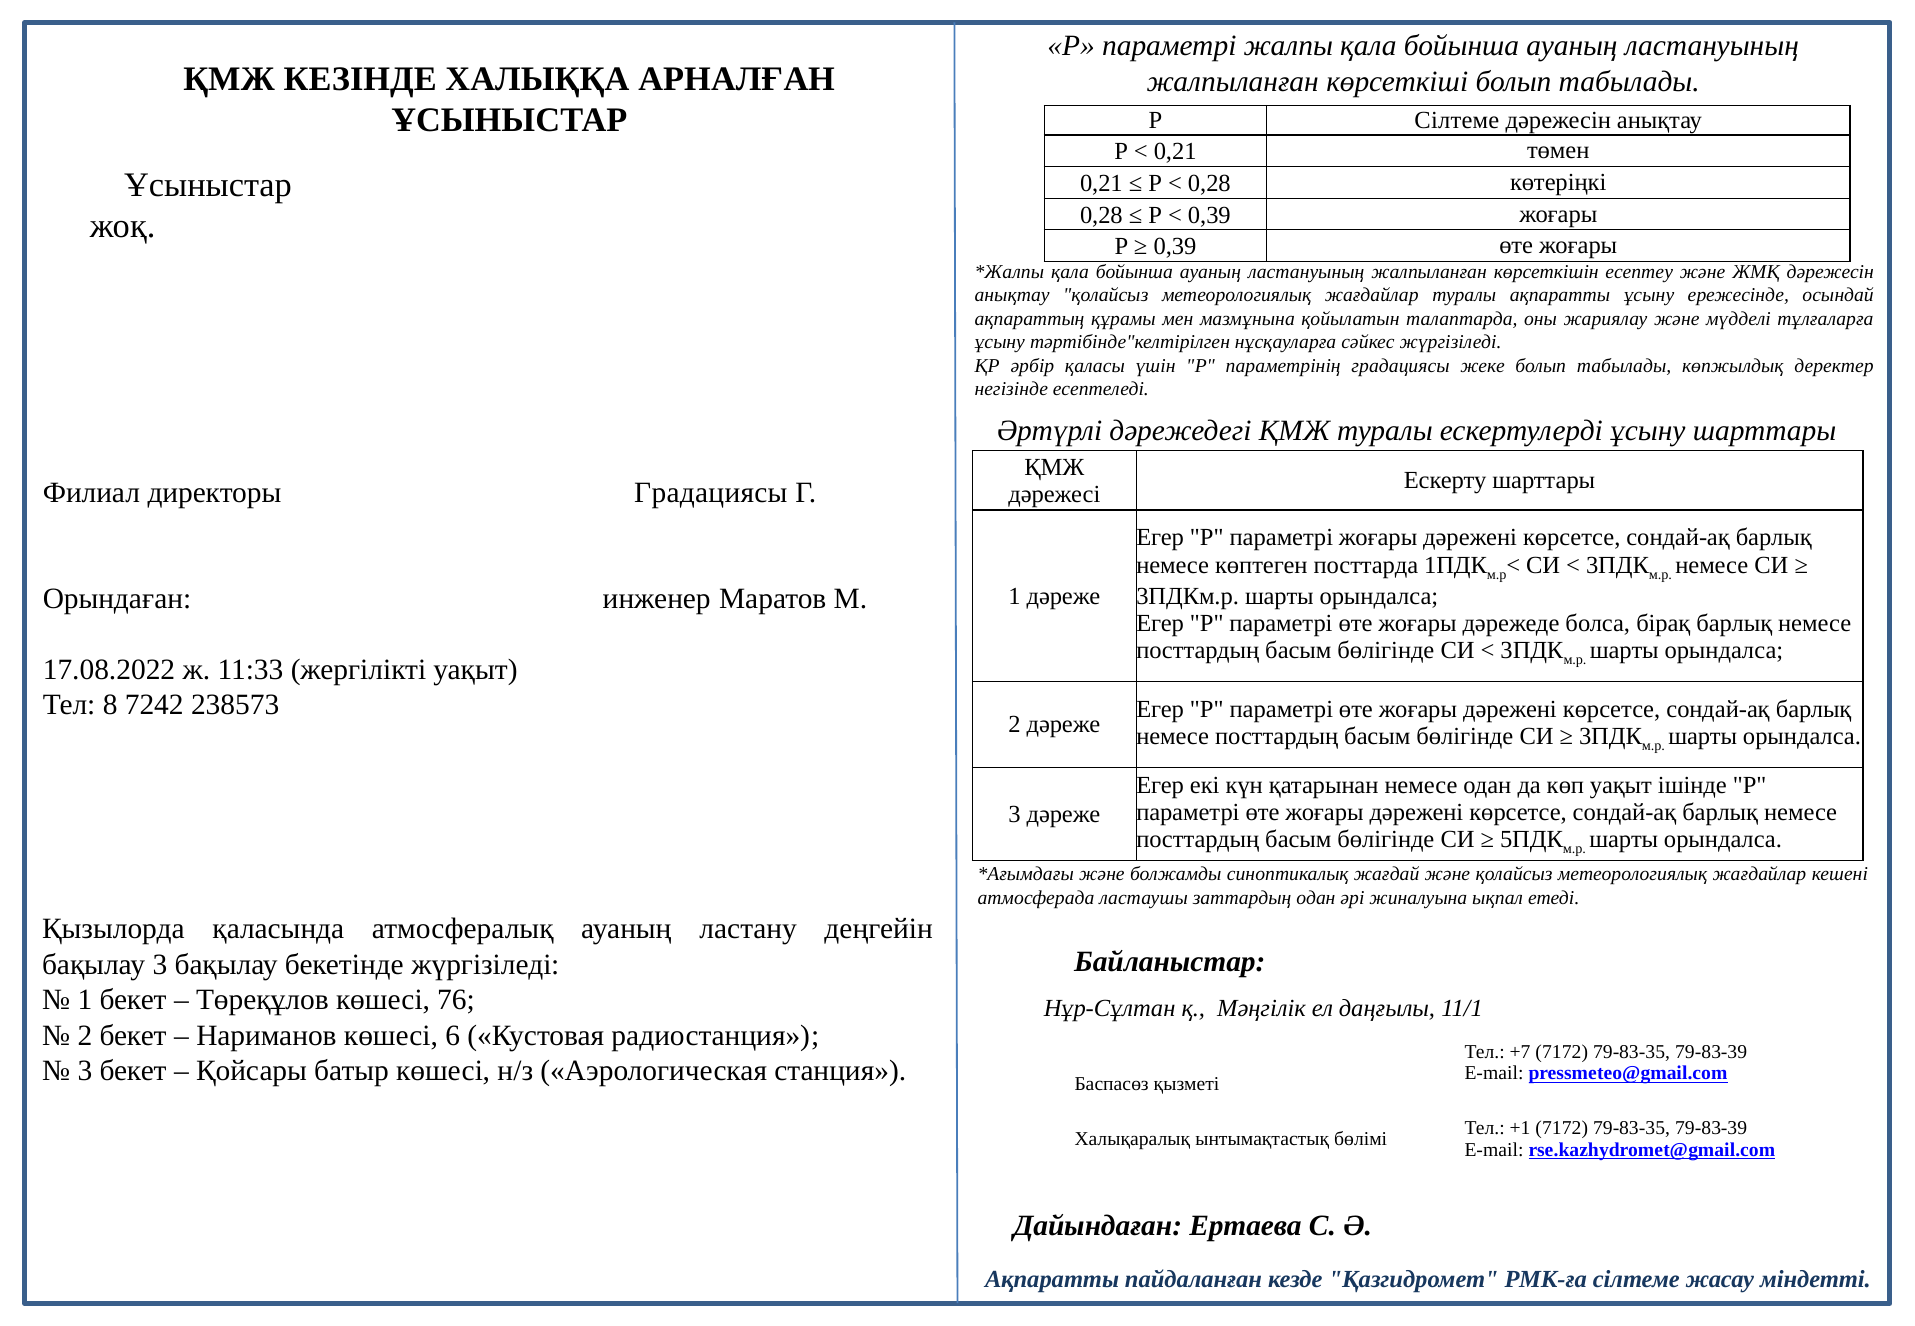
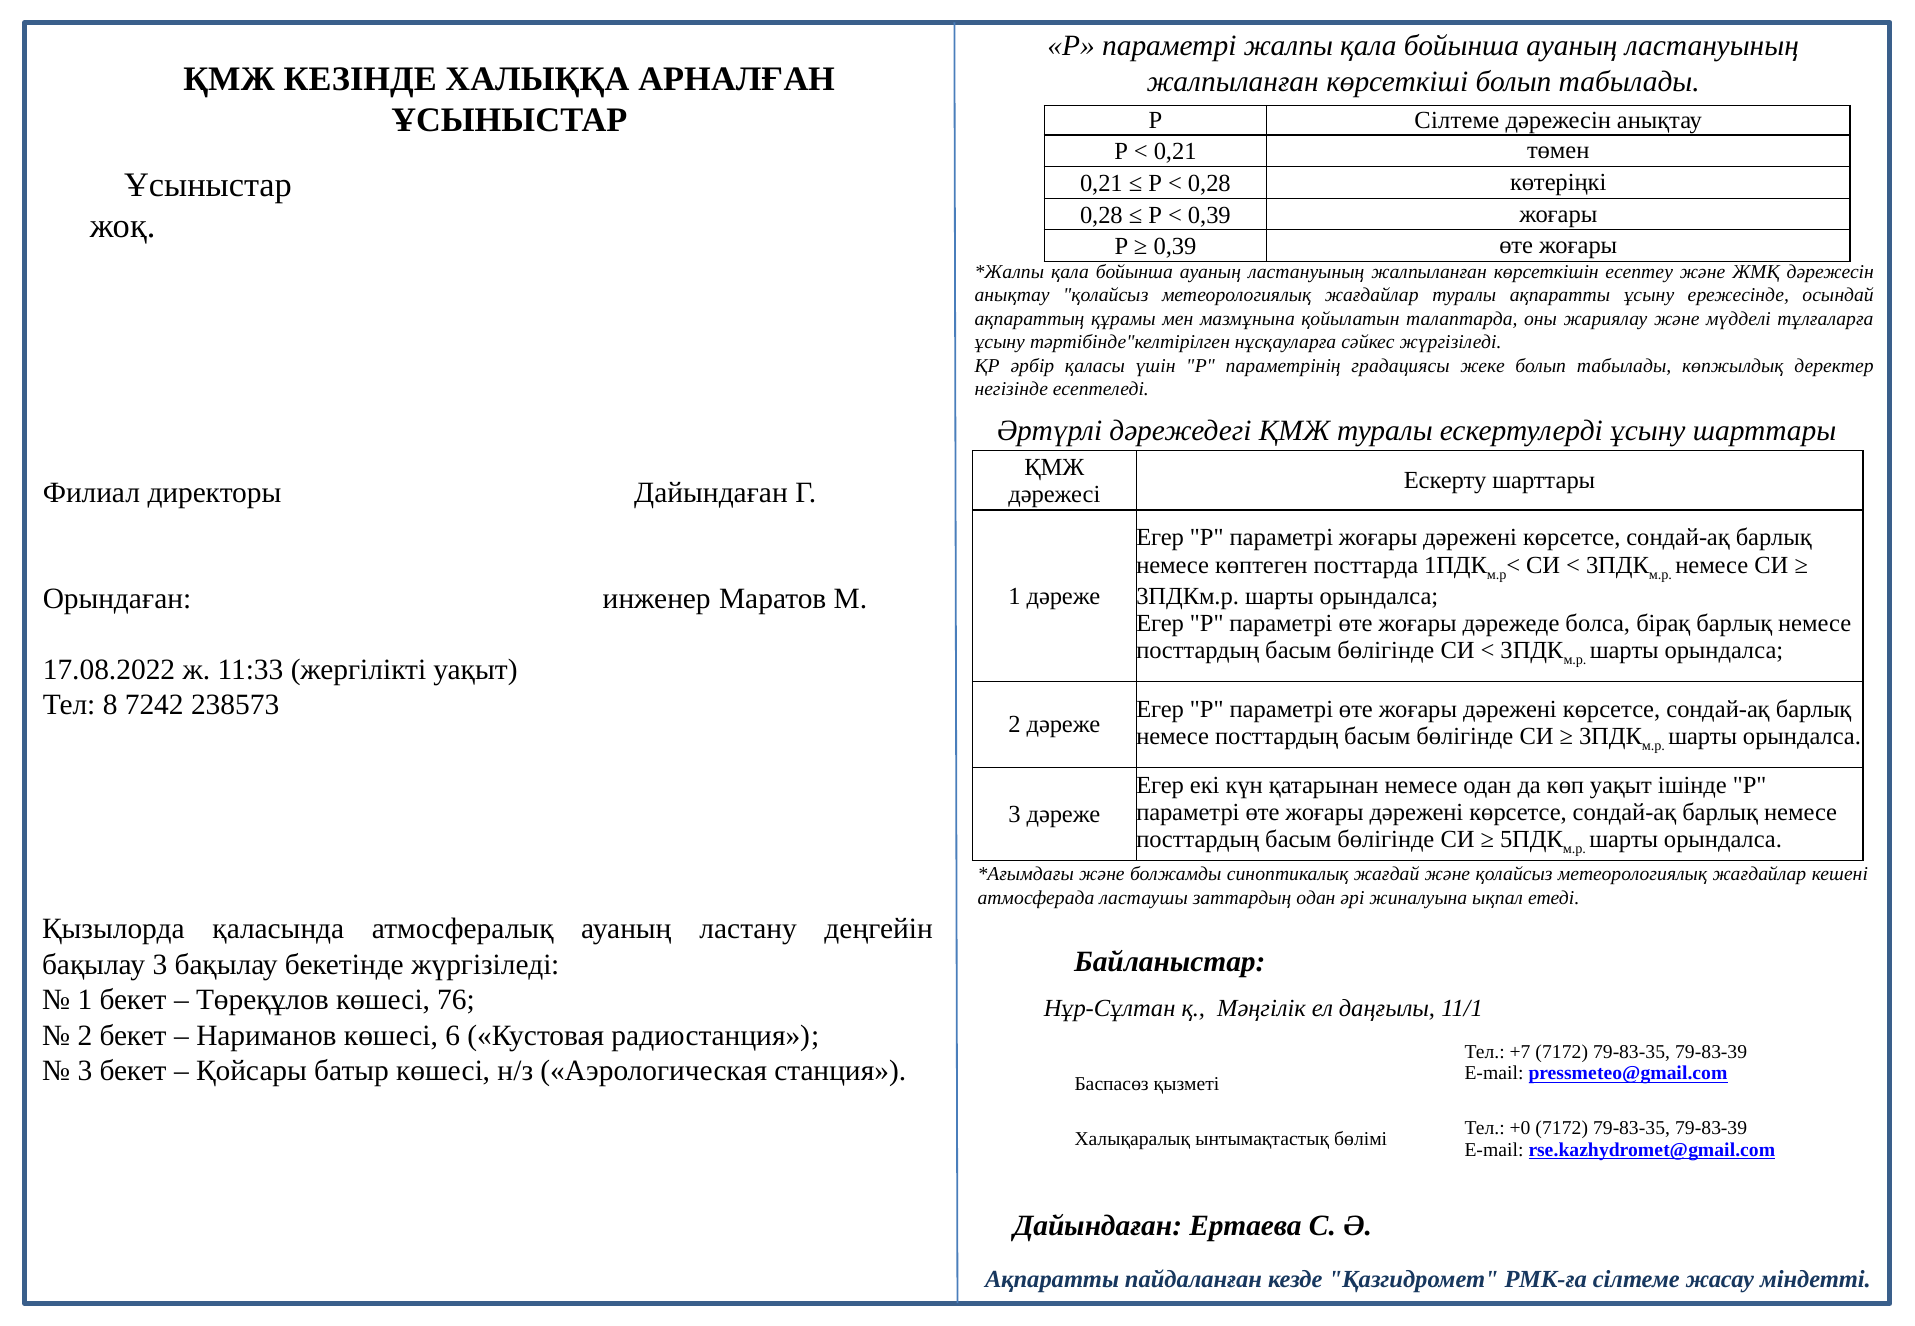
директоры Градациясы: Градациясы -> Дайындаған
+1: +1 -> +0
